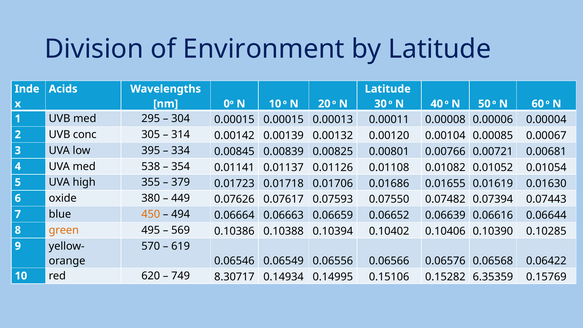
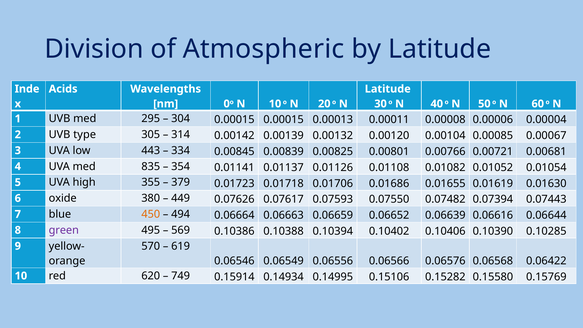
Environment: Environment -> Atmospheric
conc: conc -> type
395: 395 -> 443
538: 538 -> 835
green colour: orange -> purple
8.30717: 8.30717 -> 0.15914
6.35359: 6.35359 -> 0.15580
